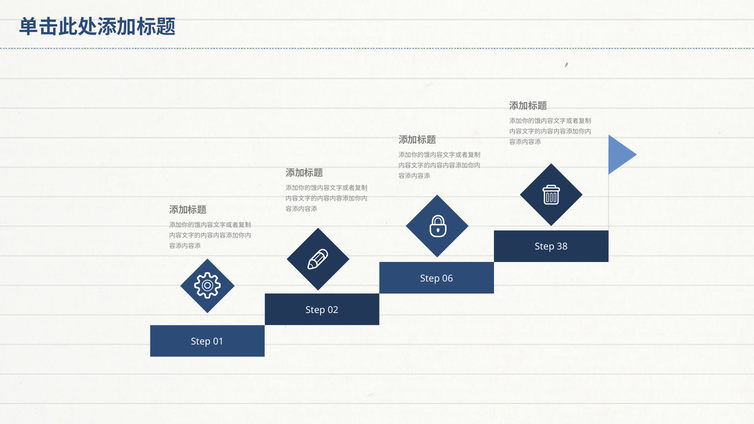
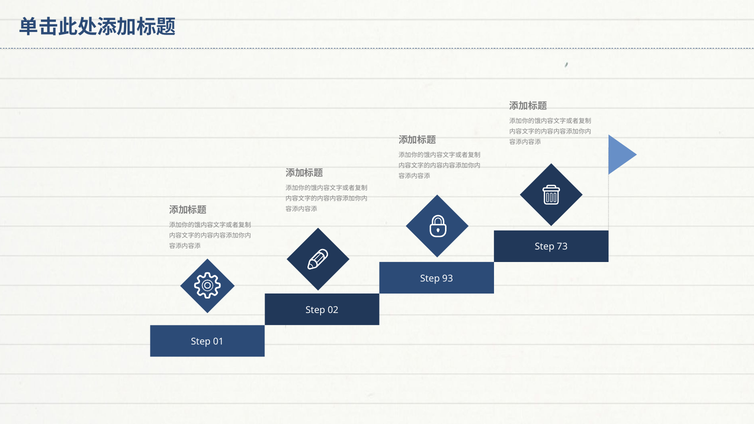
38: 38 -> 73
06: 06 -> 93
